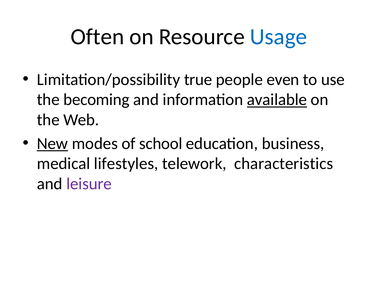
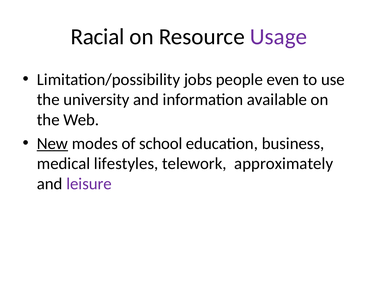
Often: Often -> Racial
Usage colour: blue -> purple
true: true -> jobs
becoming: becoming -> university
available underline: present -> none
characteristics: characteristics -> approximately
